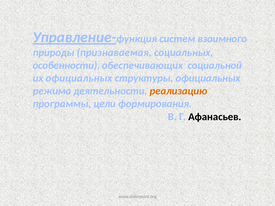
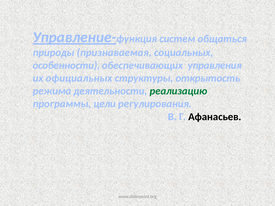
взаимного: взаимного -> общаться
социальной: социальной -> управления
структуры официальных: официальных -> открытость
реализацию colour: orange -> green
формирования: формирования -> регулирования
